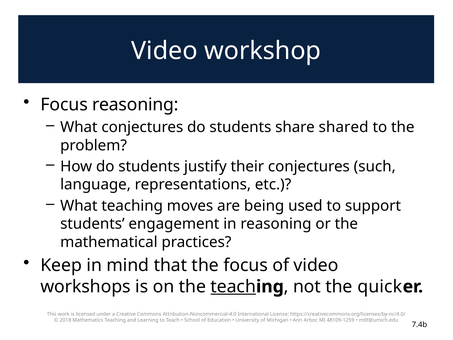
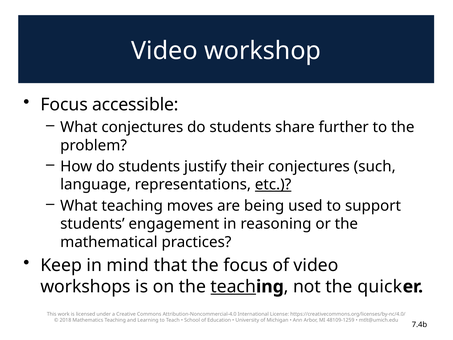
Focus reasoning: reasoning -> accessible
shared: shared -> further
etc underline: none -> present
